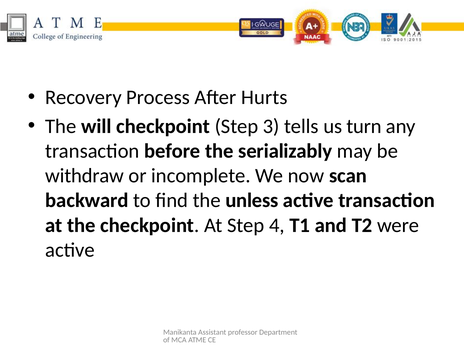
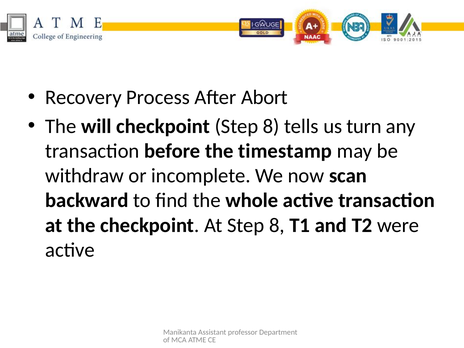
Hurts: Hurts -> Abort
checkpoint Step 3: 3 -> 8
serializably: serializably -> timestamp
unless: unless -> whole
At Step 4: 4 -> 8
